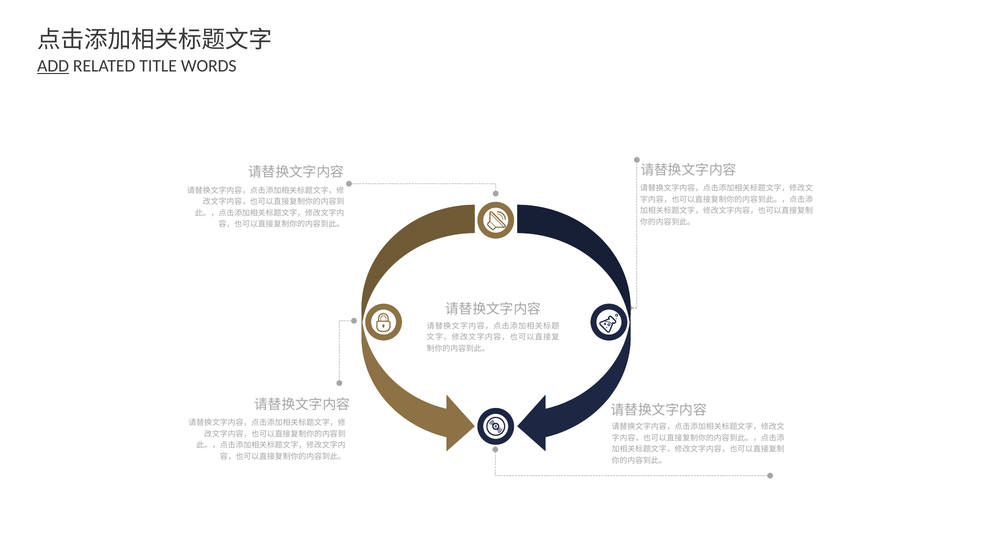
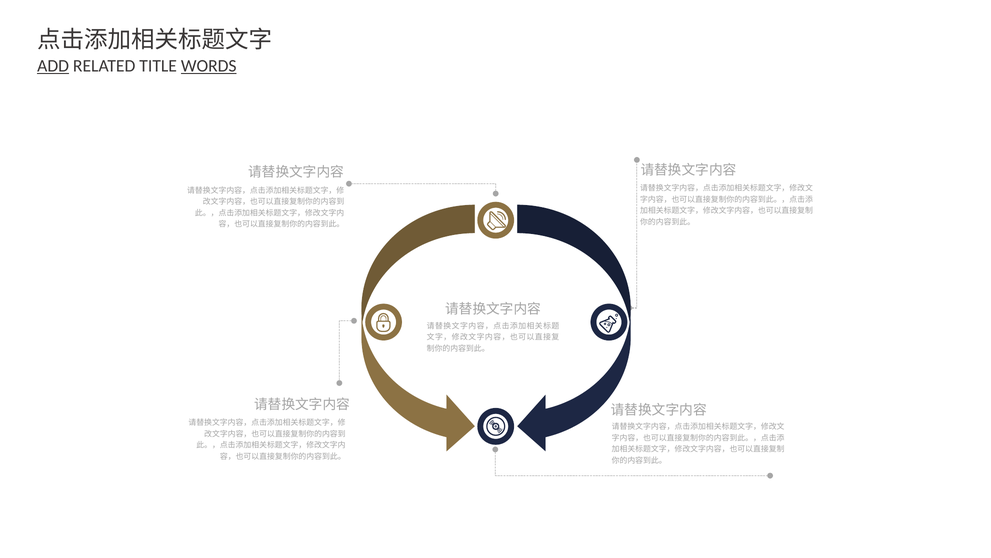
WORDS underline: none -> present
